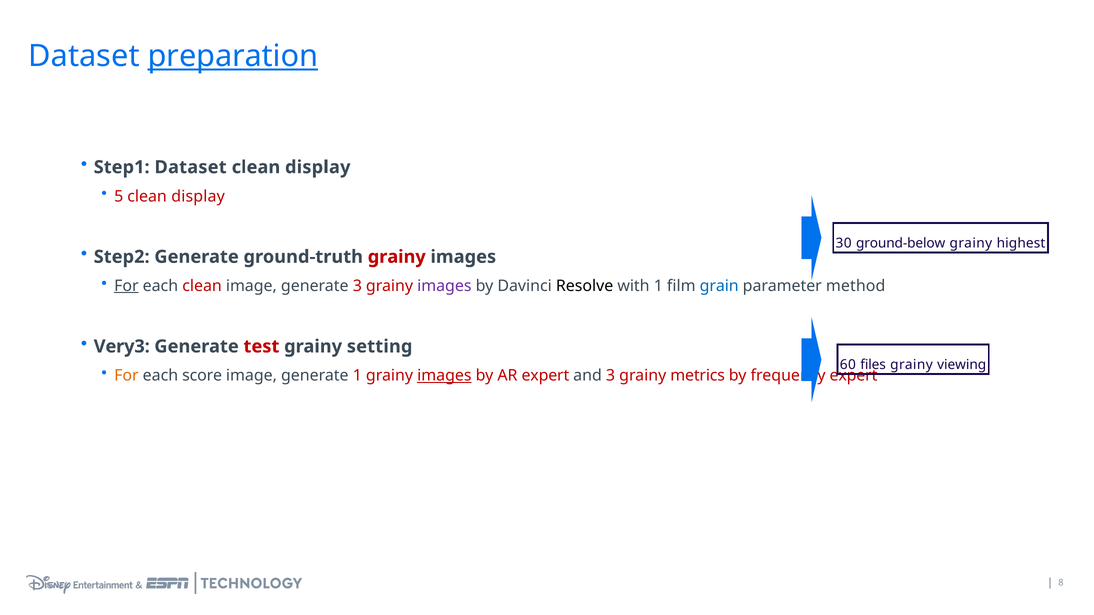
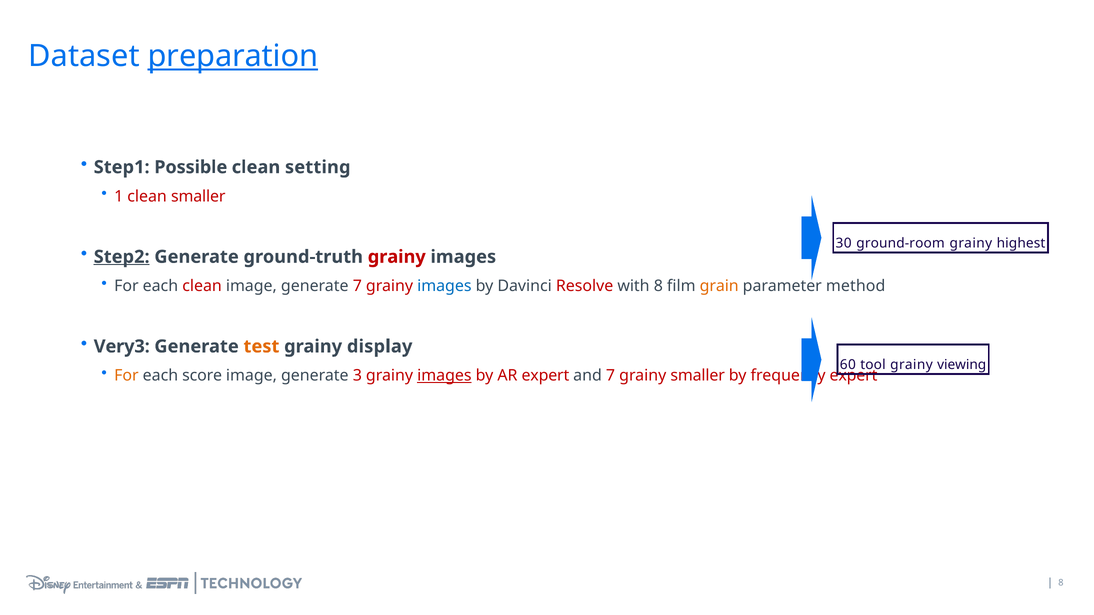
Step1 Dataset: Dataset -> Possible
display at (318, 167): display -> setting
5: 5 -> 1
display at (198, 196): display -> smaller
ground-below: ground-below -> ground-room
Step2 underline: none -> present
For at (126, 286) underline: present -> none
generate 3: 3 -> 7
images at (444, 286) colour: purple -> blue
Resolve colour: black -> red
with 1: 1 -> 8
grain colour: blue -> orange
test colour: red -> orange
setting: setting -> display
files: files -> tool
generate 1: 1 -> 3
and 3: 3 -> 7
grainy metrics: metrics -> smaller
